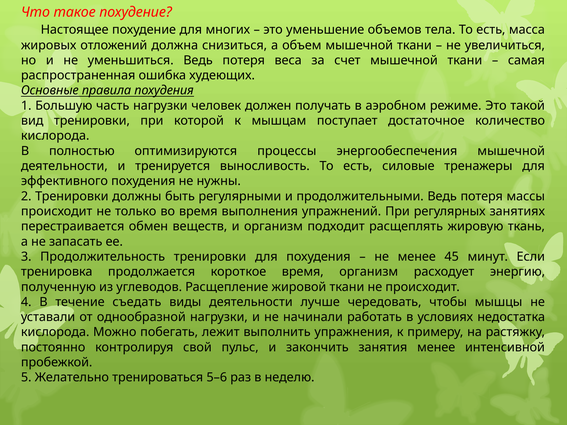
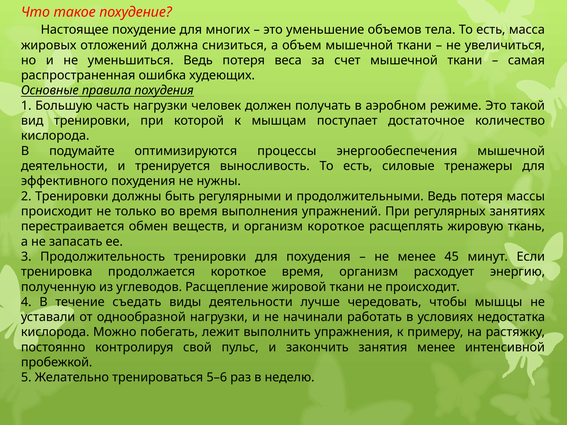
полностью: полностью -> подумайте
организм подходит: подходит -> короткое
